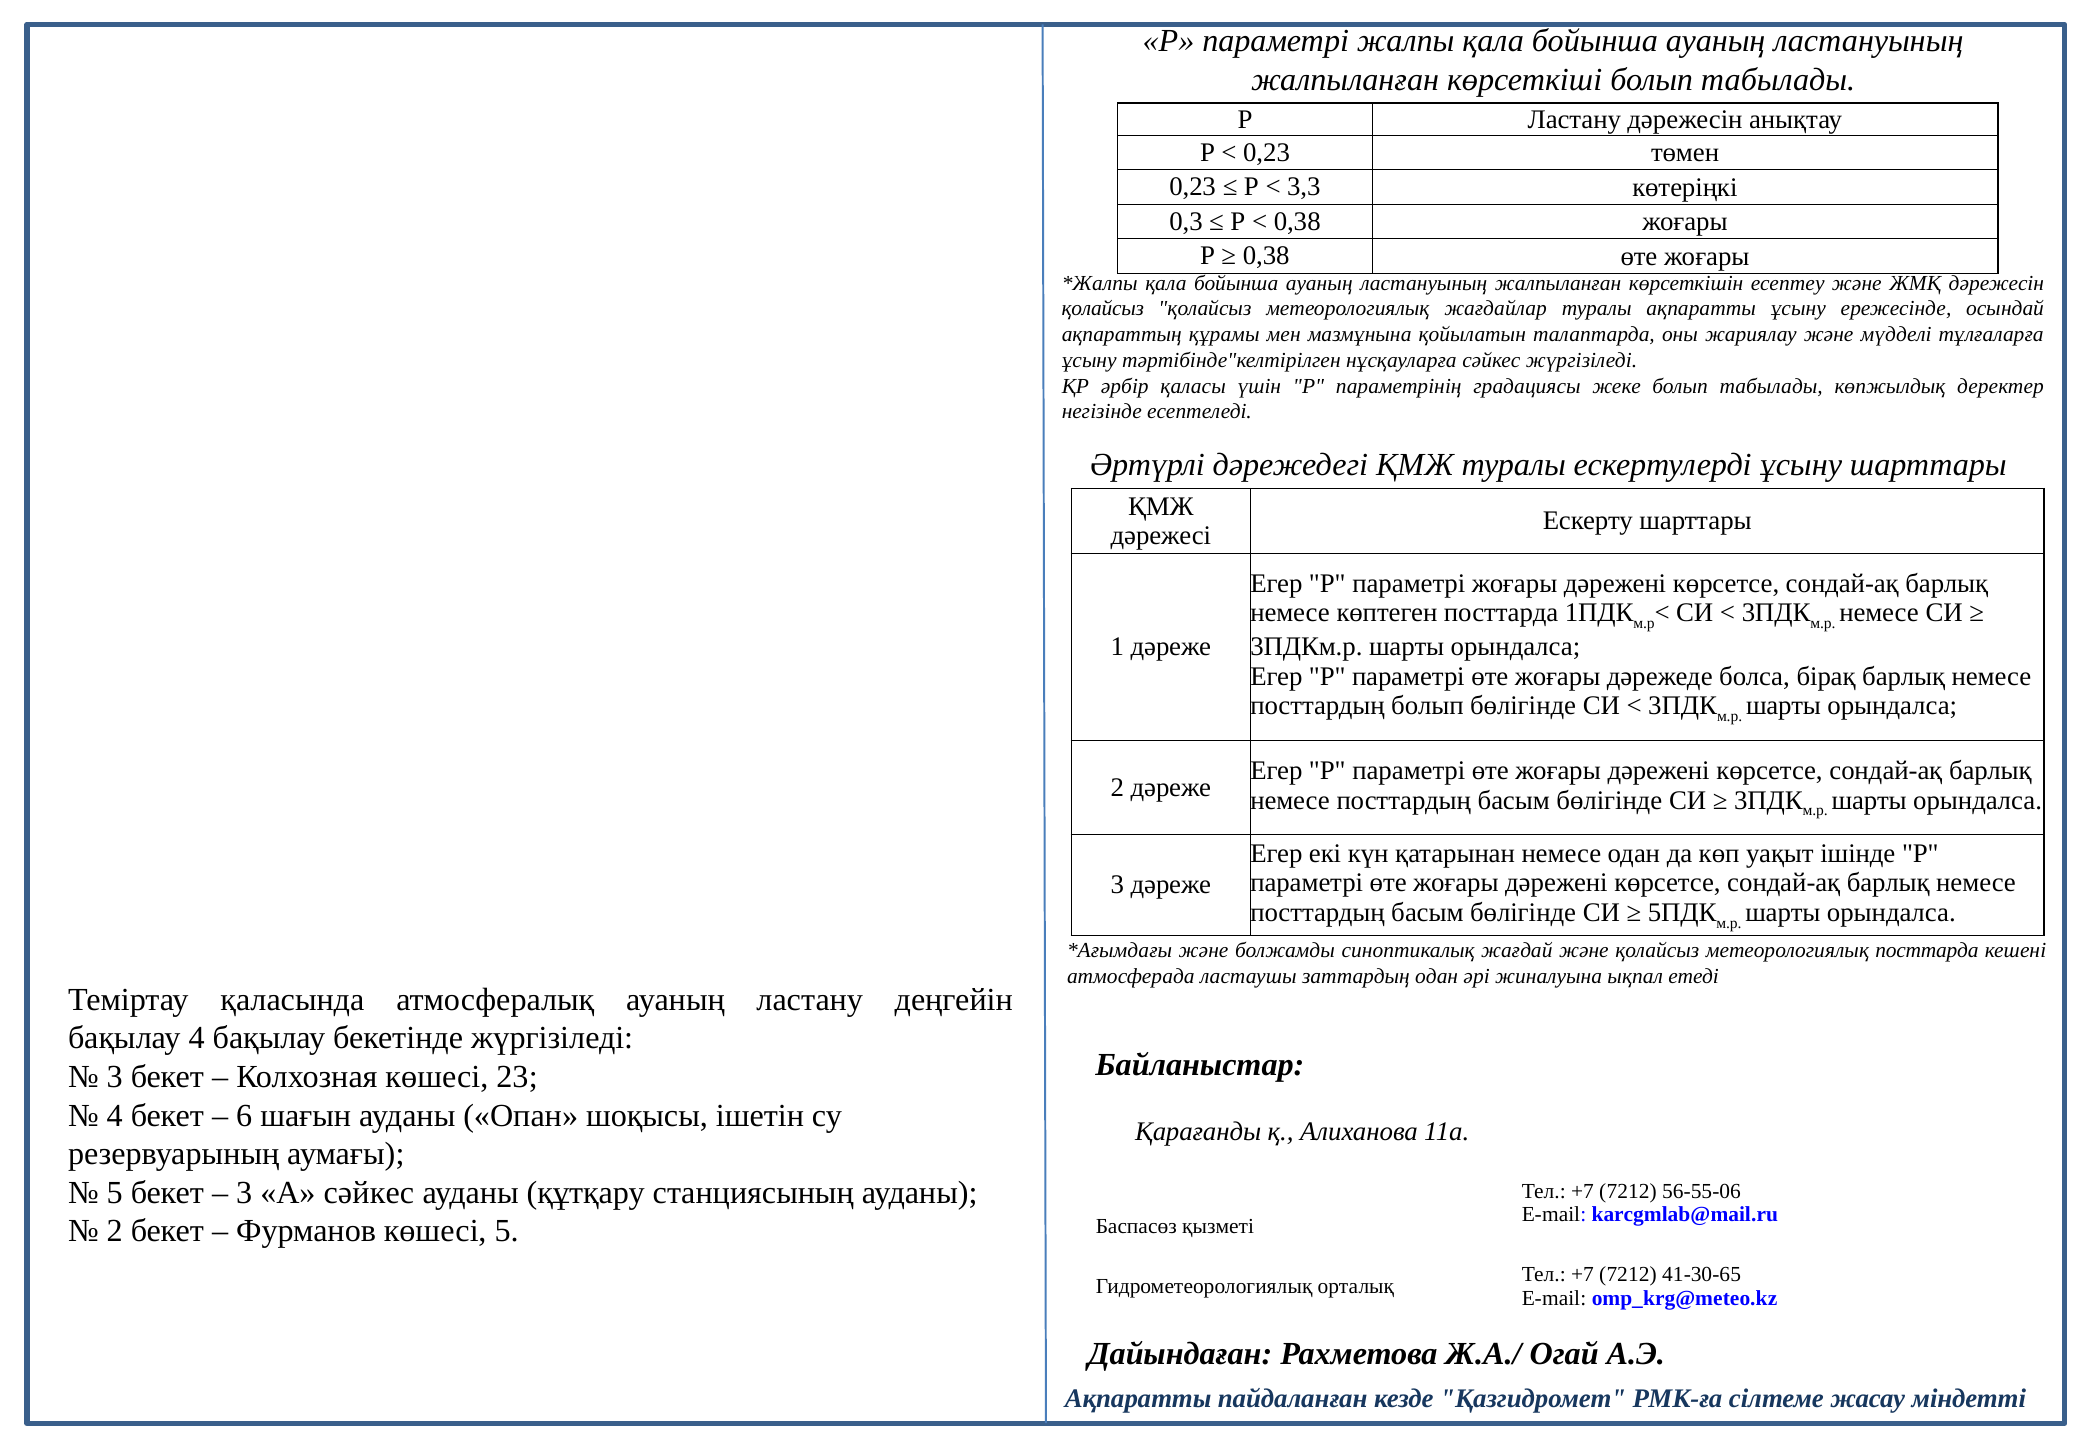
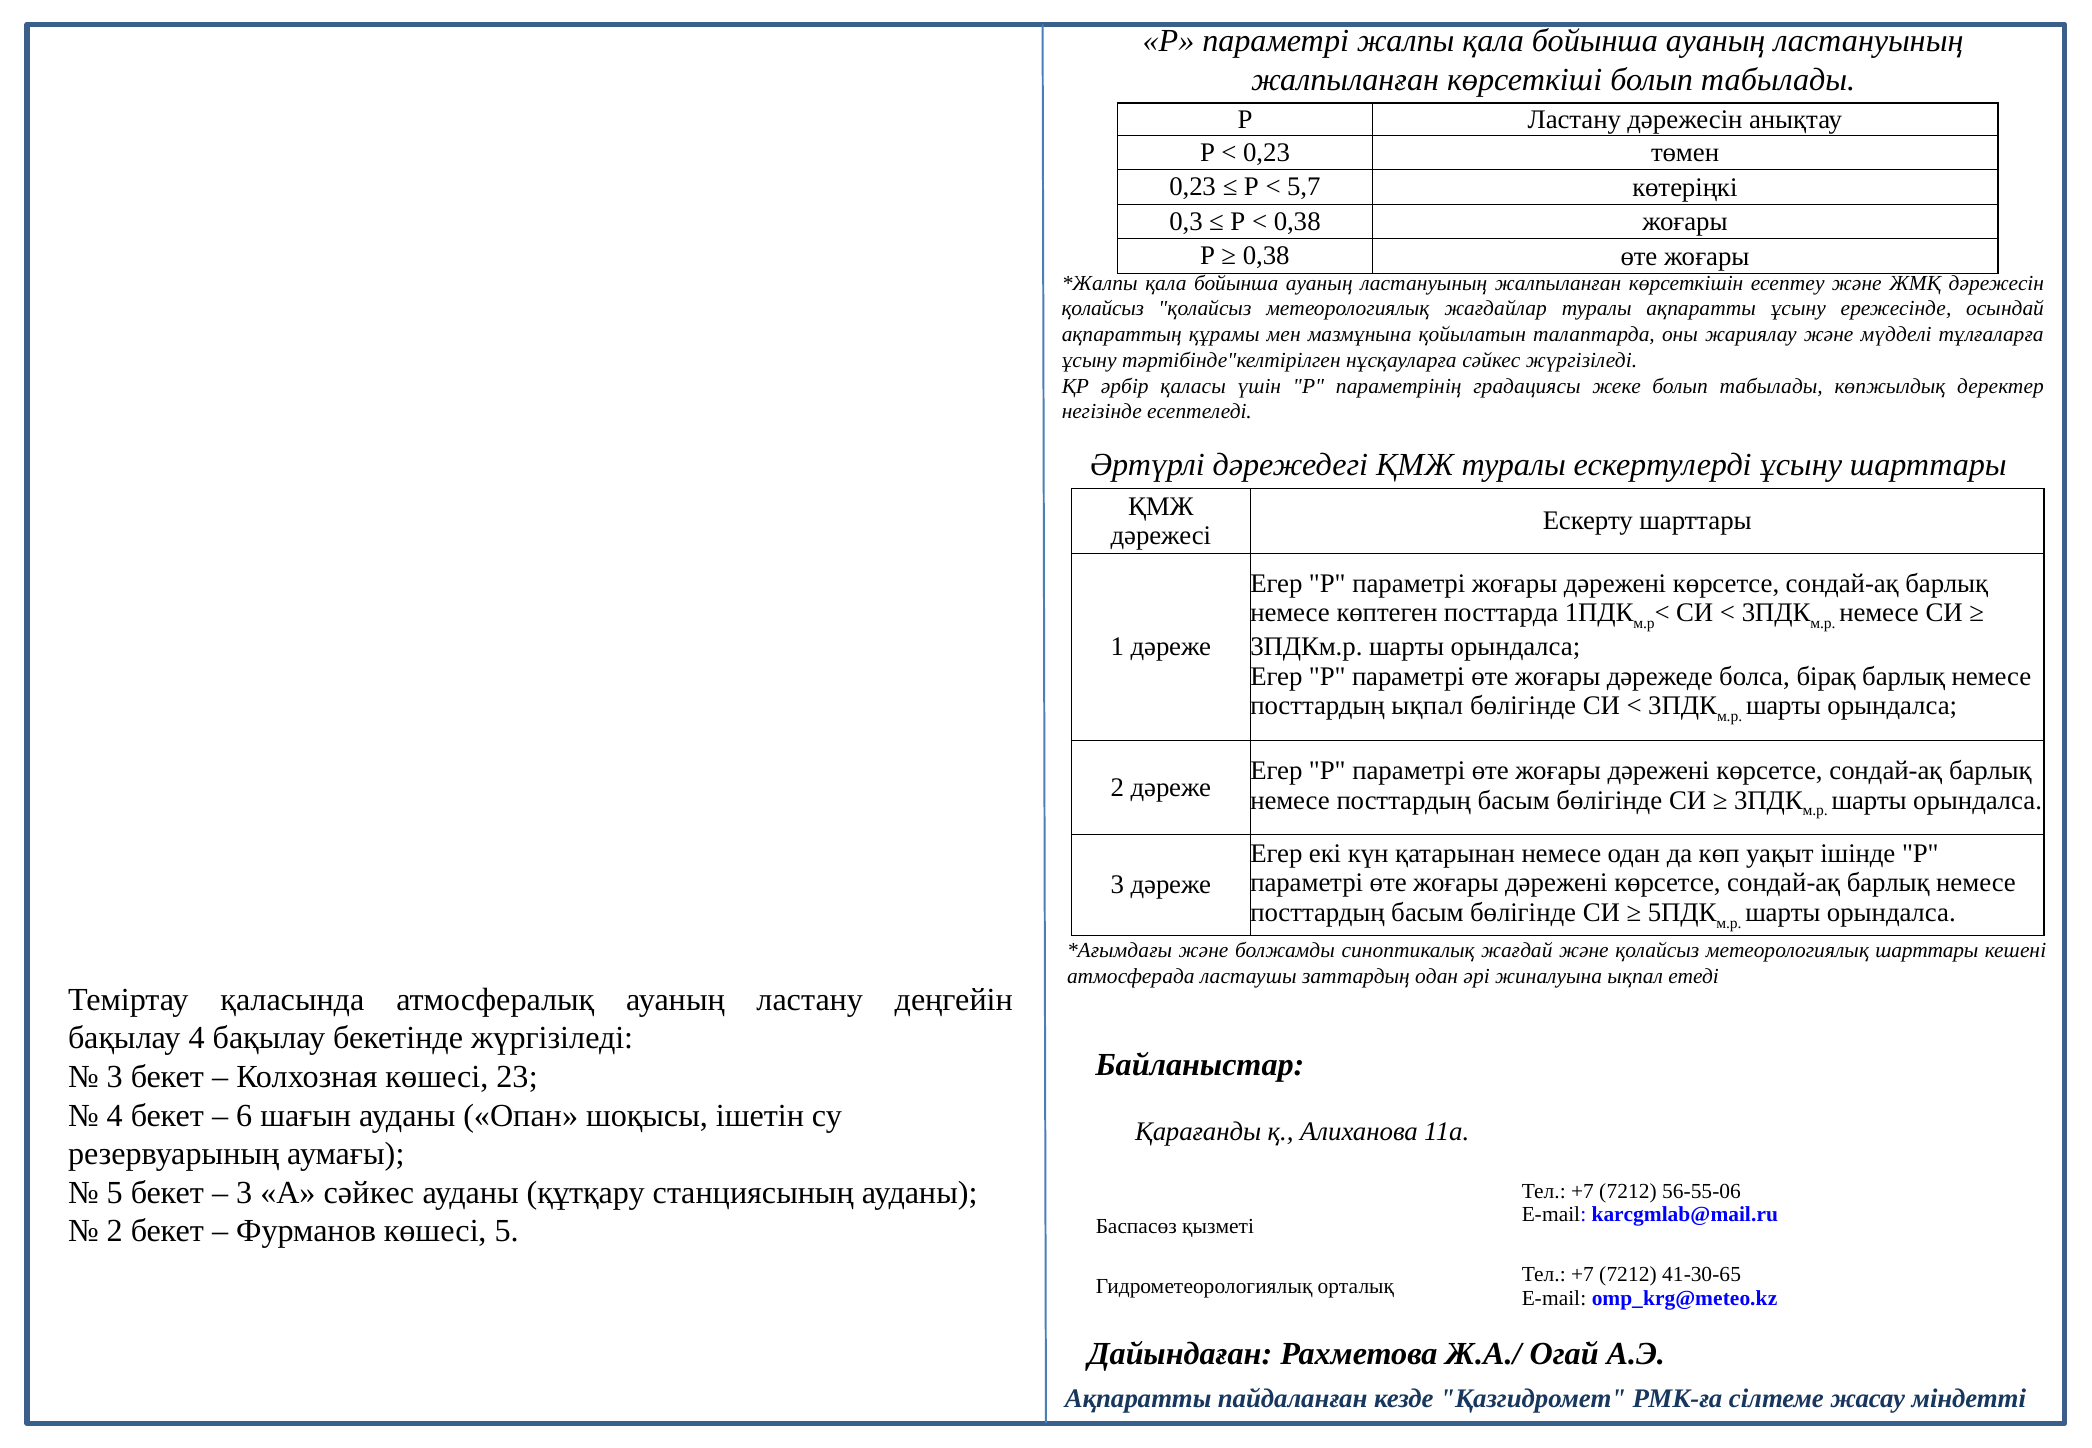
3,3: 3,3 -> 5,7
посттардың болып: болып -> ықпал
метеорологиялық посттарда: посттарда -> шарттары
